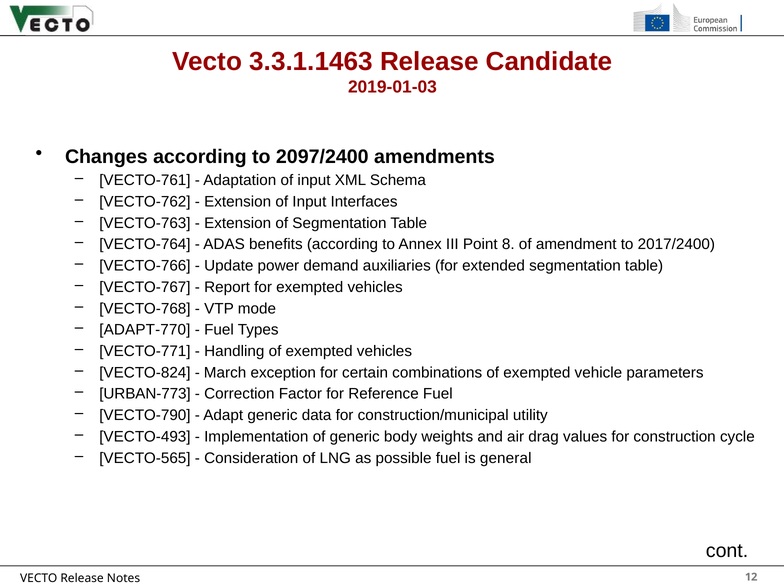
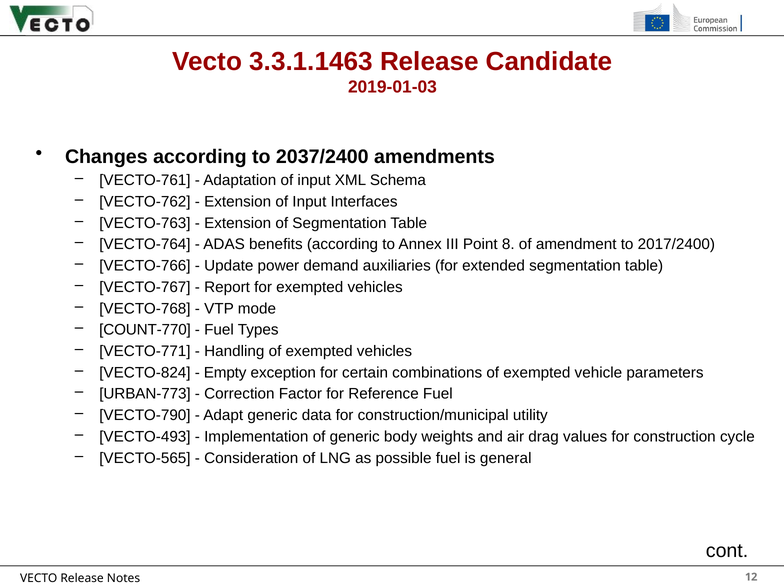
2097/2400: 2097/2400 -> 2037/2400
ADAPT-770: ADAPT-770 -> COUNT-770
March: March -> Empty
